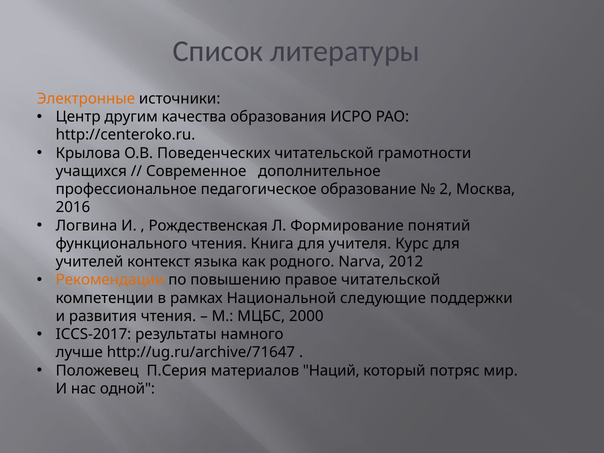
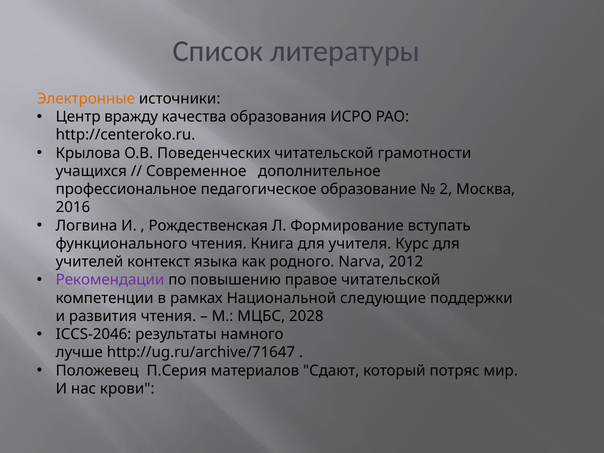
другим: другим -> вражду
понятий: понятий -> вступать
Рекомендации colour: orange -> purple
2000: 2000 -> 2028
ICCS-2017: ICCS-2017 -> ICCS-2046
Наций: Наций -> Сдают
одной: одной -> крови
